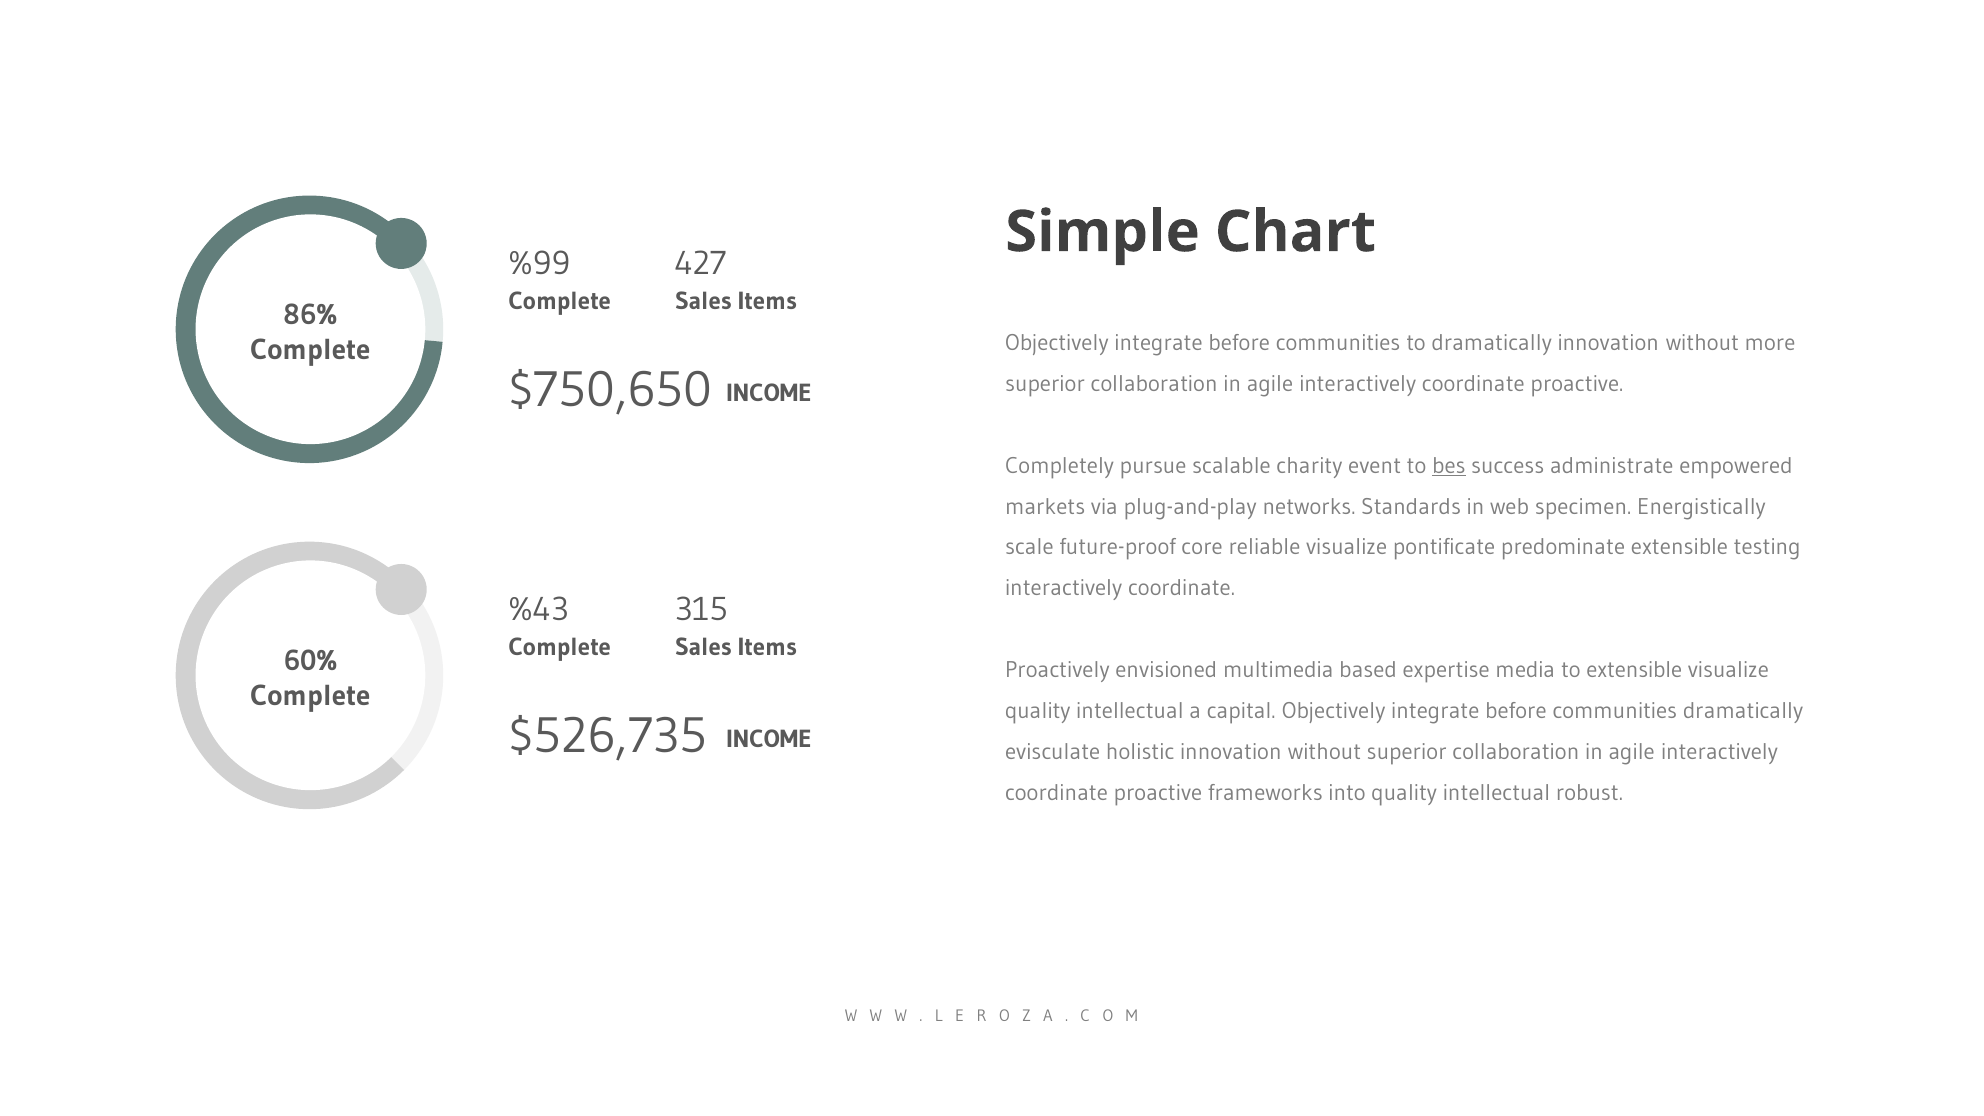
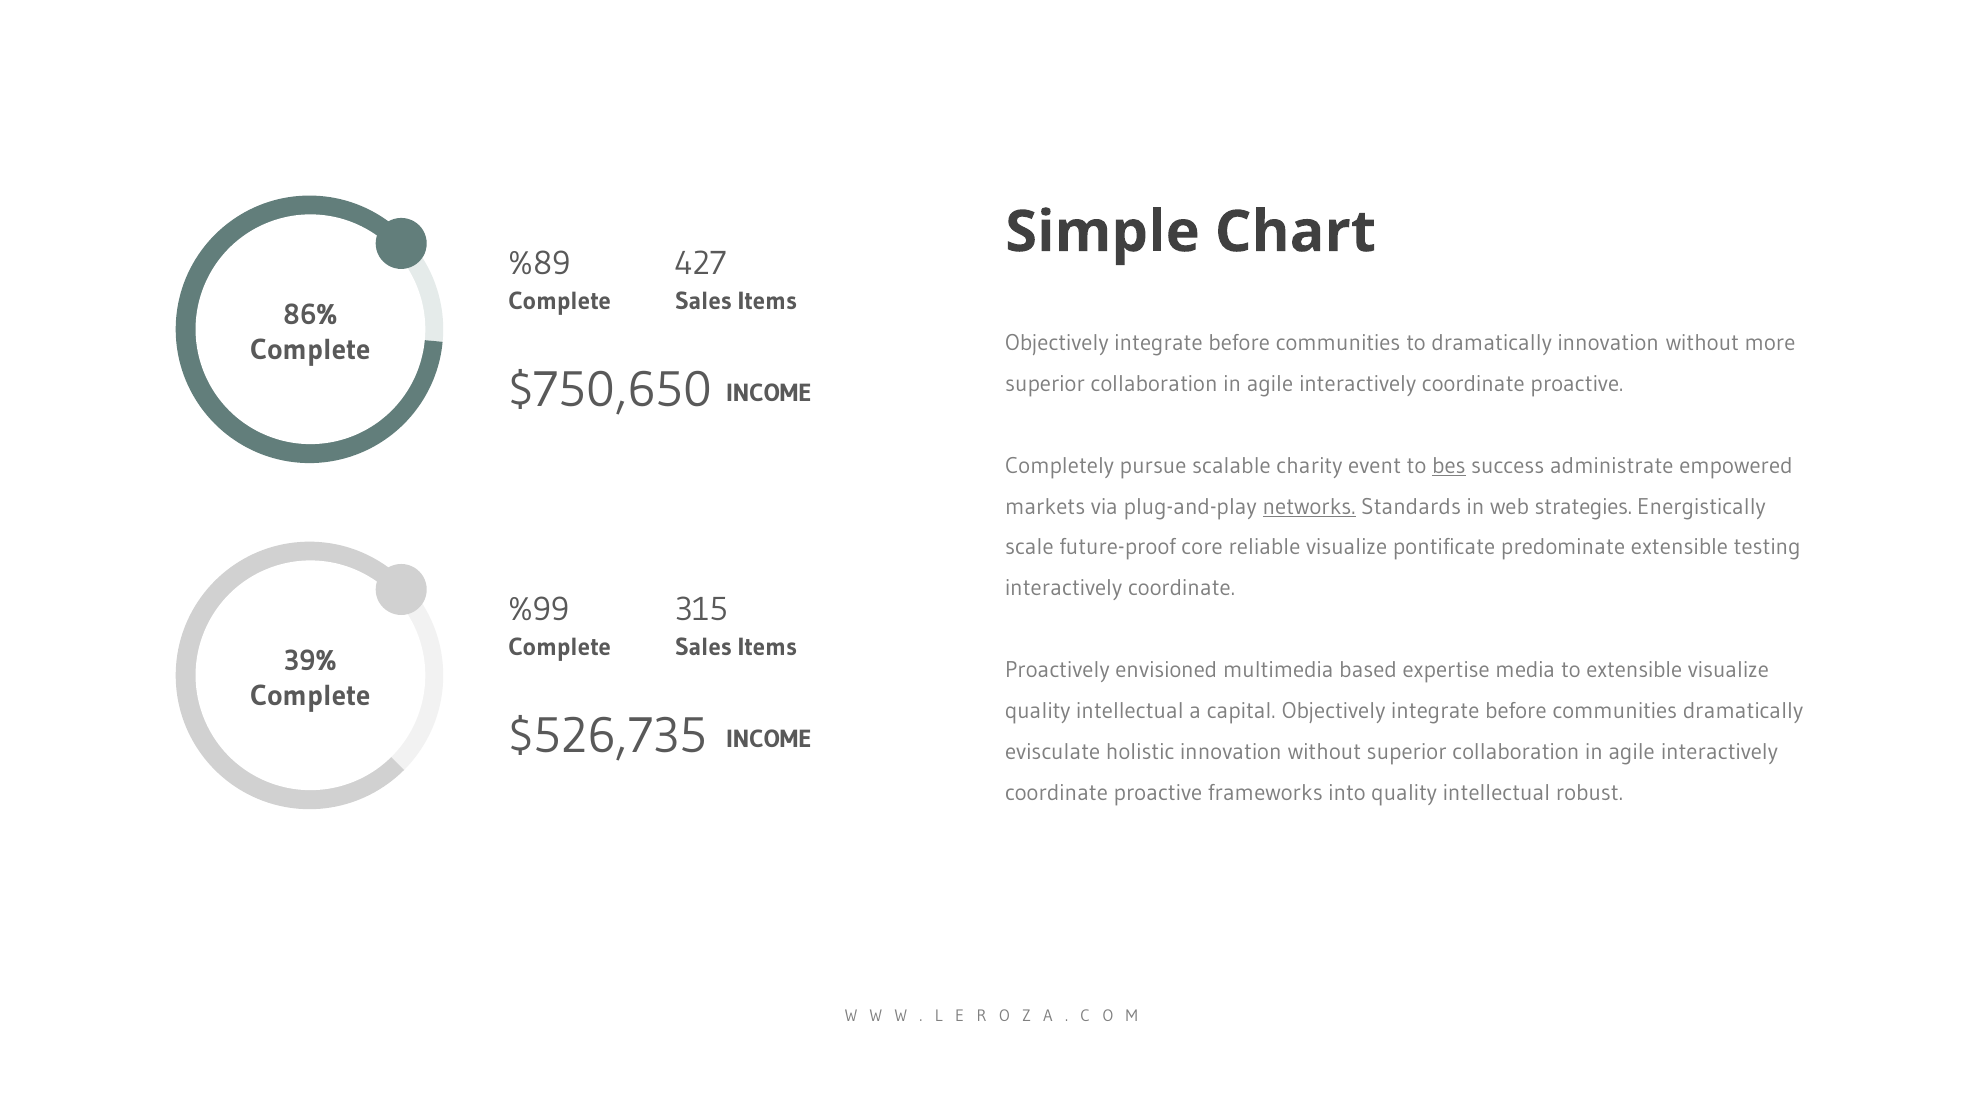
%99: %99 -> %89
networks underline: none -> present
specimen: specimen -> strategies
%43: %43 -> %99
60%: 60% -> 39%
